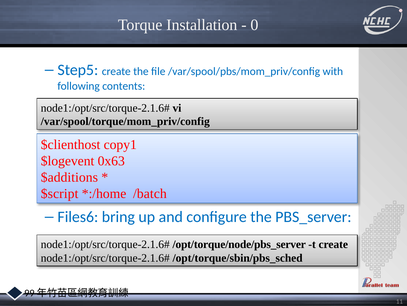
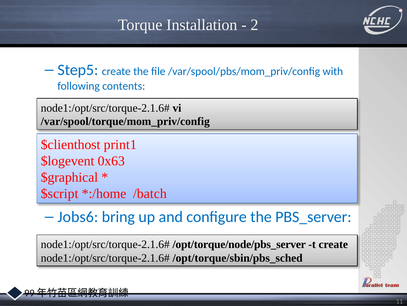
0: 0 -> 2
copy1: copy1 -> print1
$additions: $additions -> $graphical
Files6: Files6 -> Jobs6
